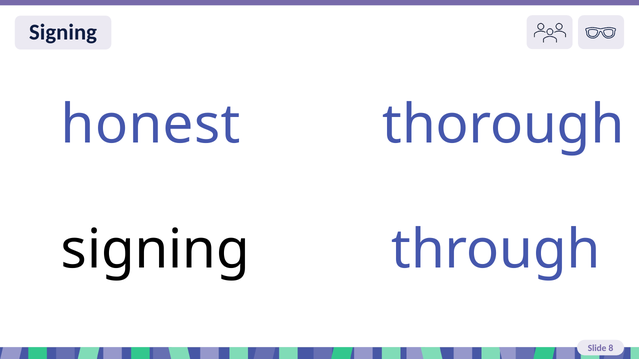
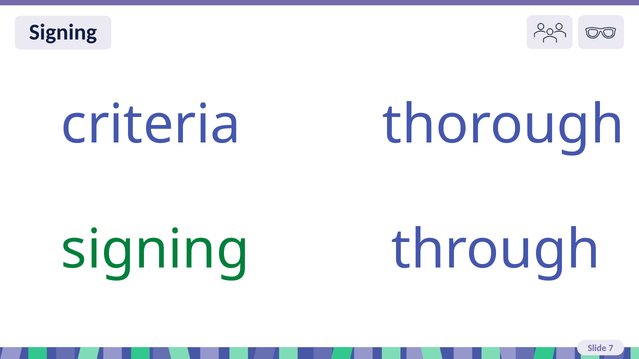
honest: honest -> criteria
signing at (155, 250) colour: black -> green
8: 8 -> 7
